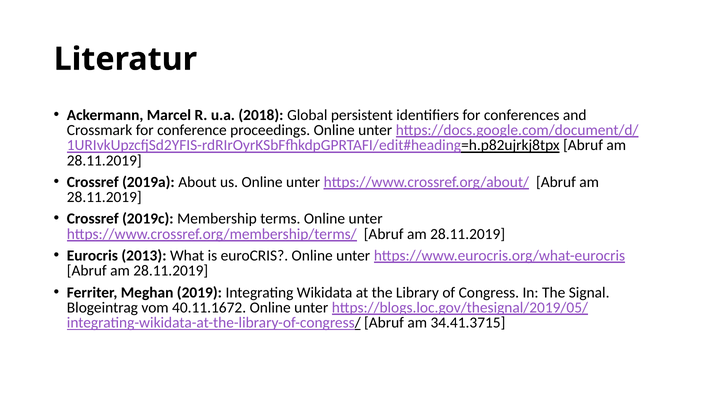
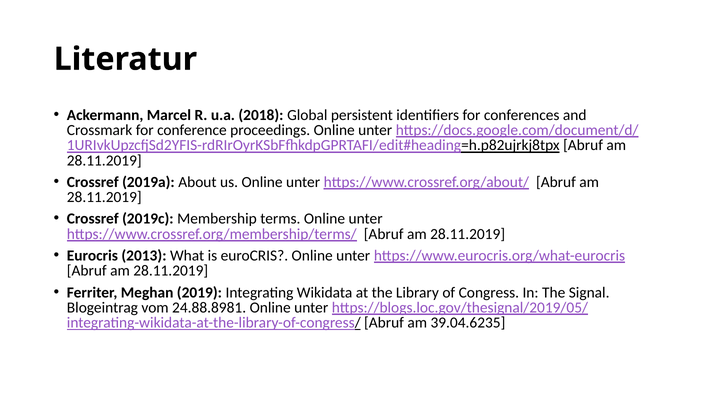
40.11.1672: 40.11.1672 -> 24.88.8981
34.41.3715: 34.41.3715 -> 39.04.6235
